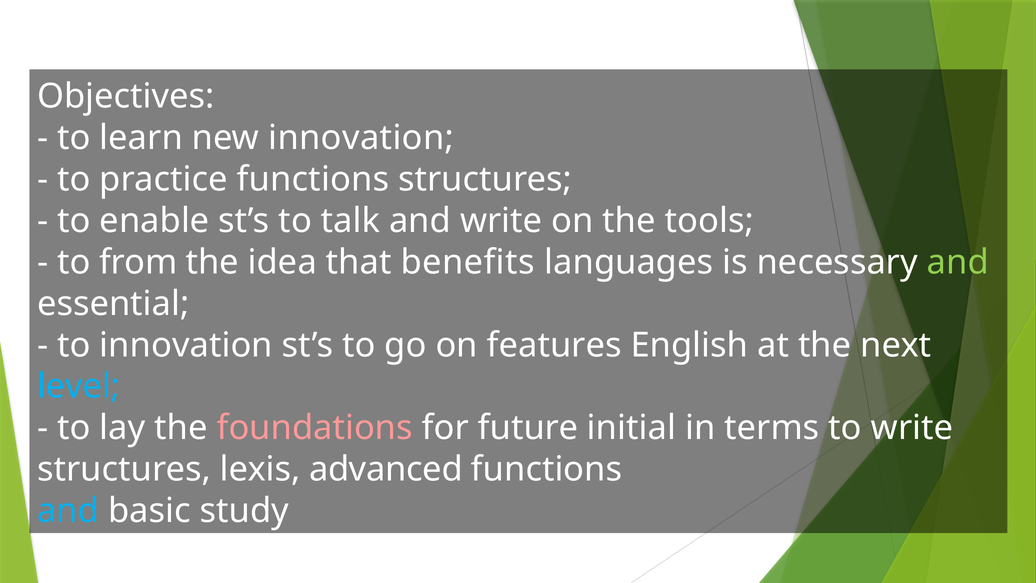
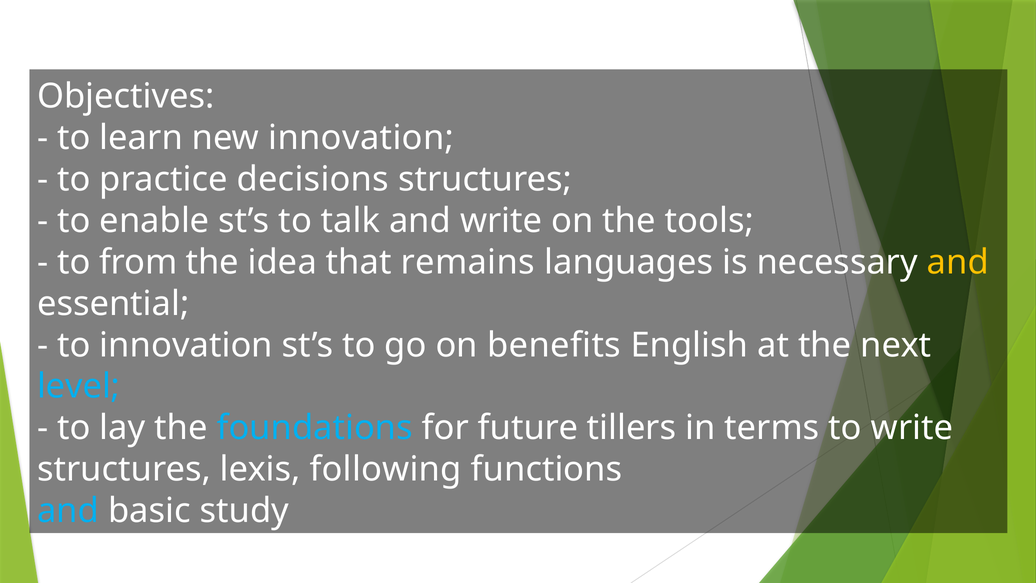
practice functions: functions -> decisions
benefits: benefits -> remains
and at (958, 262) colour: light green -> yellow
features: features -> benefits
foundations colour: pink -> light blue
initial: initial -> tillers
advanced: advanced -> following
